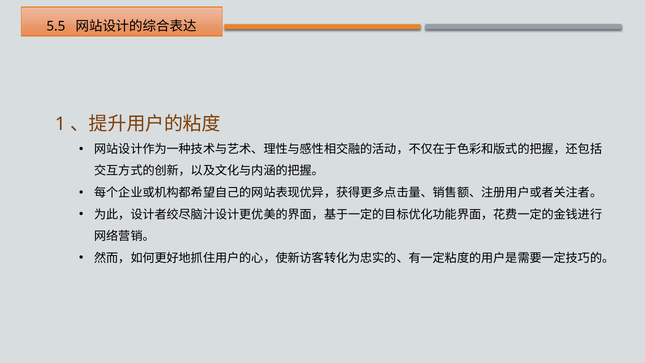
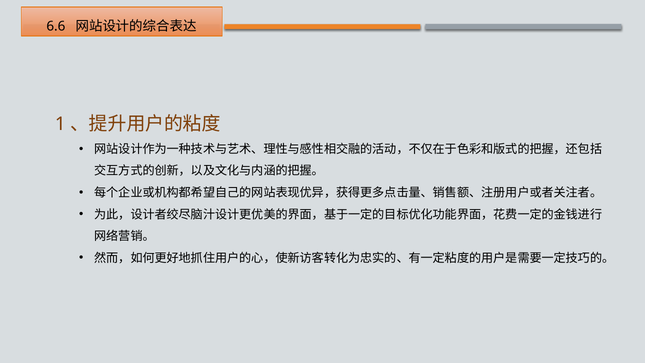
5.5: 5.5 -> 6.6
